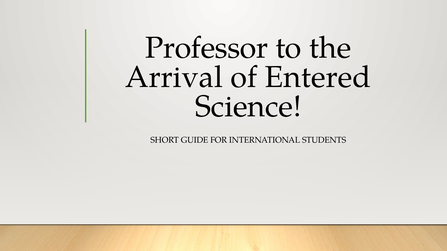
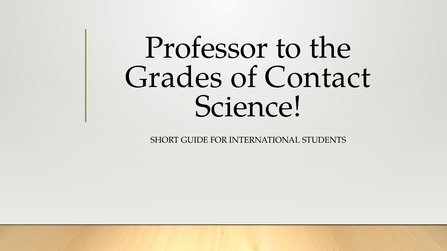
Arrival: Arrival -> Grades
Entered: Entered -> Contact
